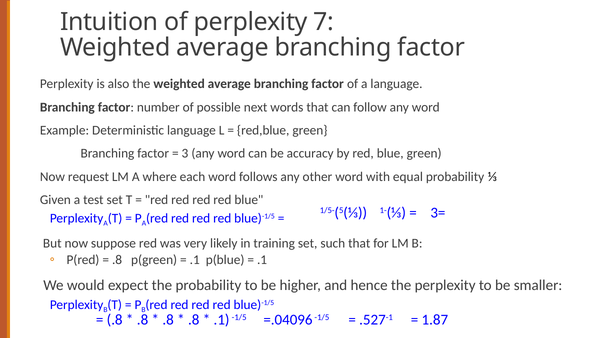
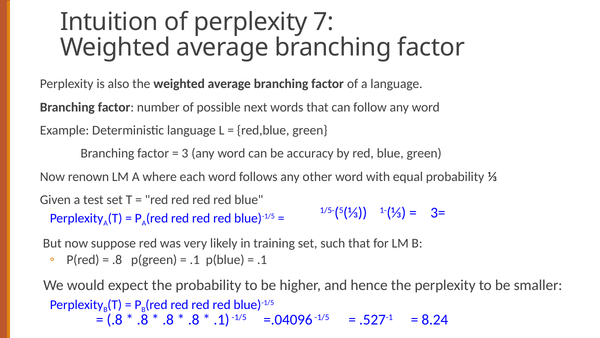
request: request -> renown
1.87: 1.87 -> 8.24
